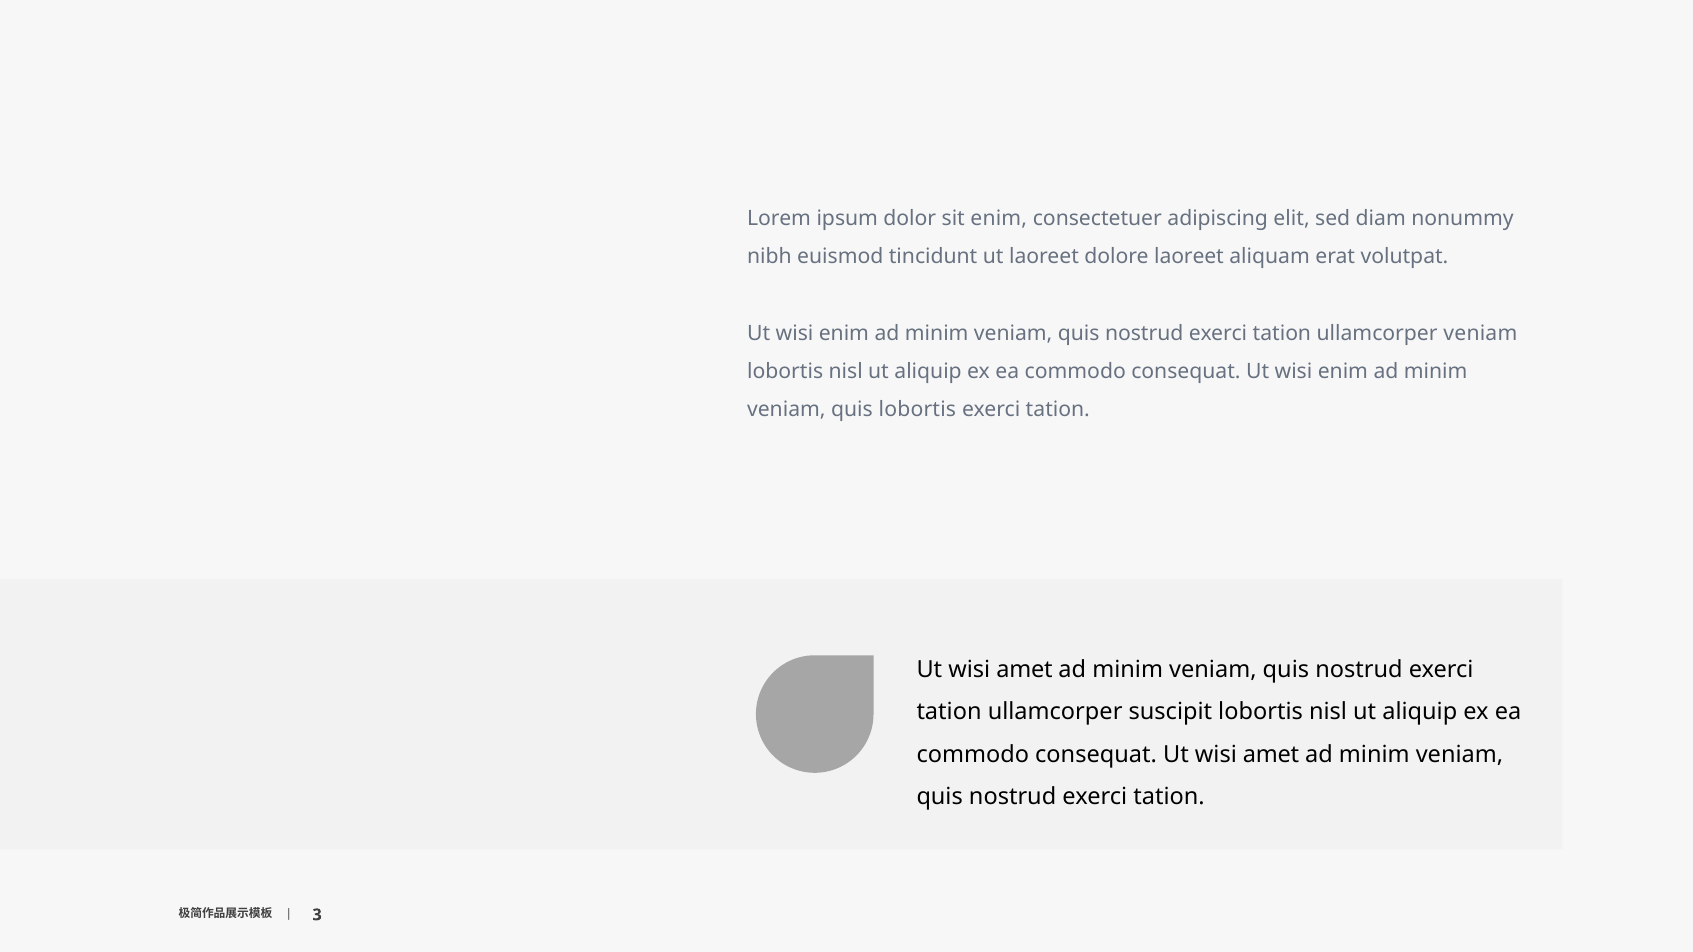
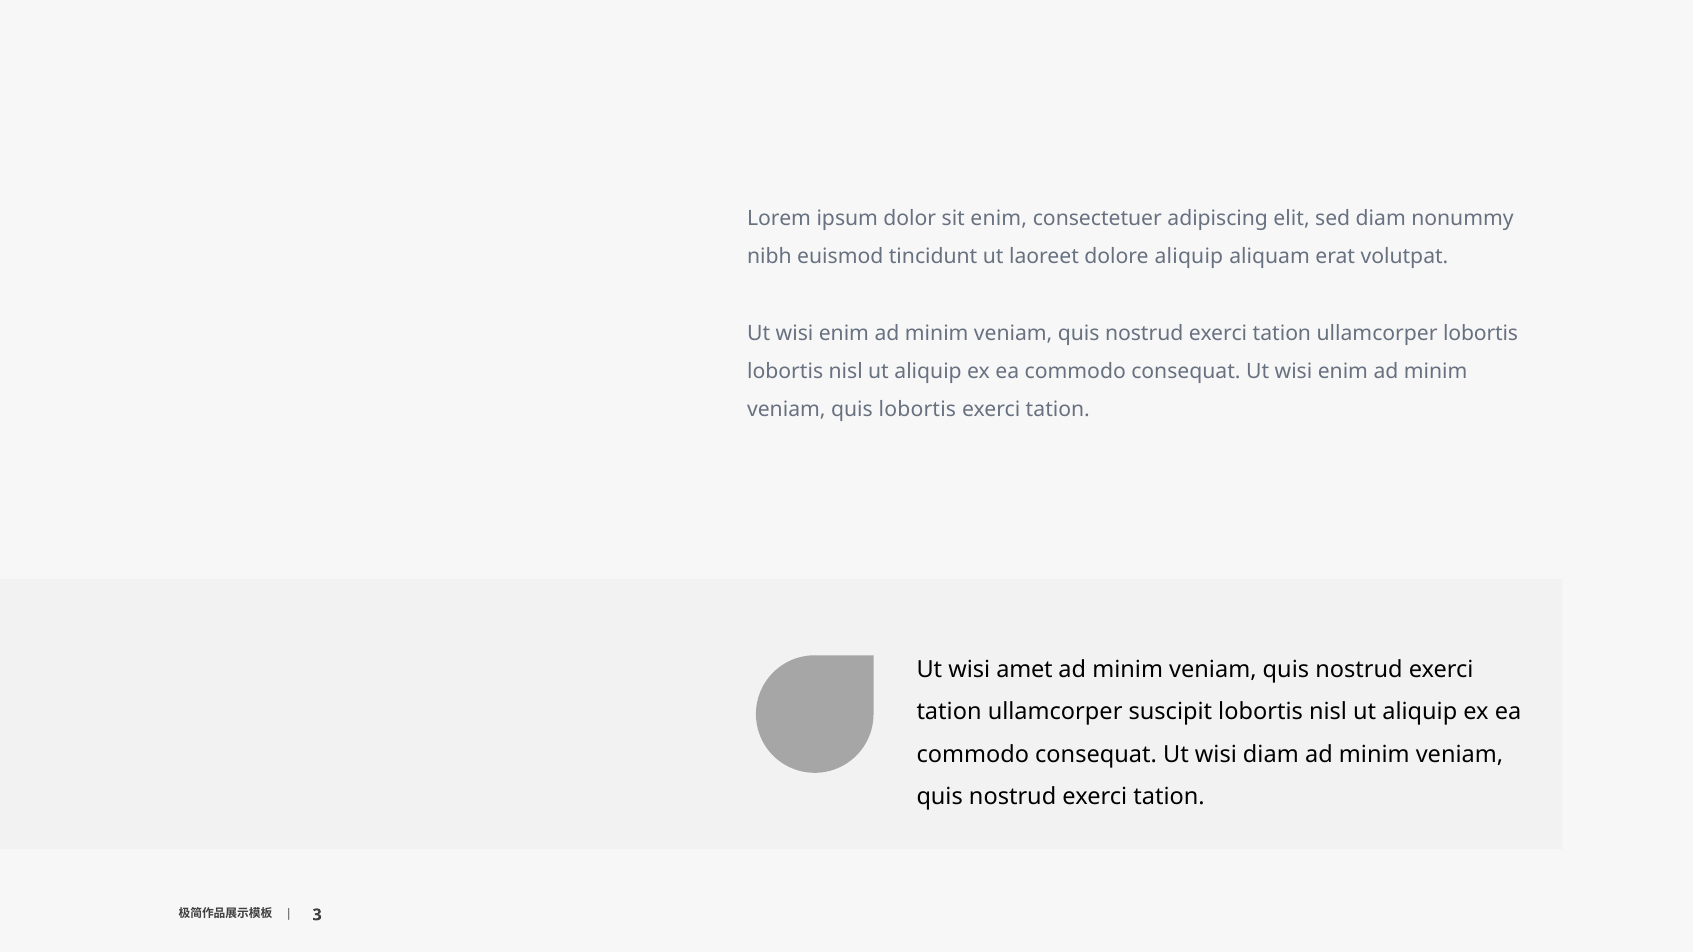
dolore laoreet: laoreet -> aliquip
ullamcorper veniam: veniam -> lobortis
consequat Ut wisi amet: amet -> diam
